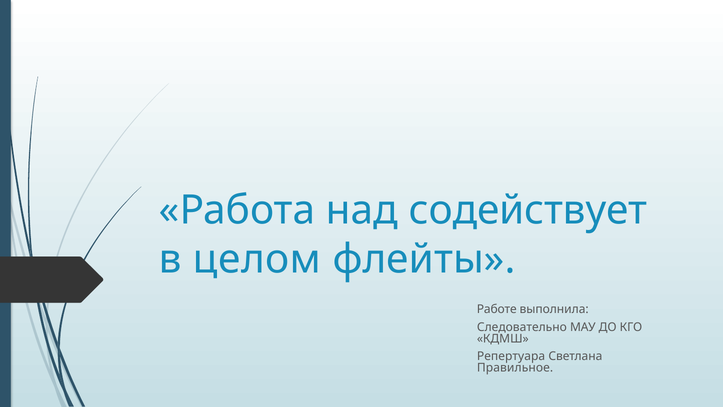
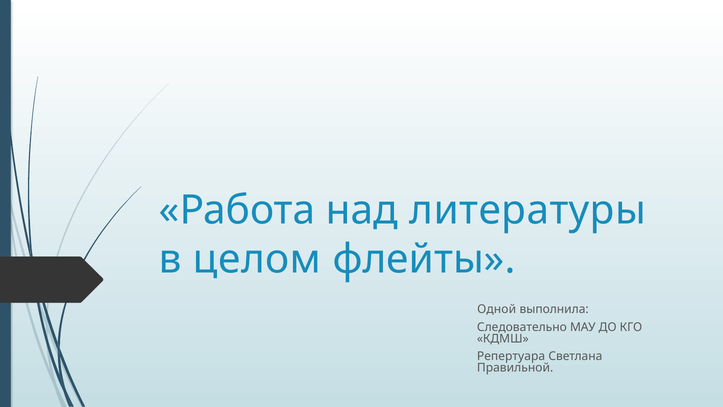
содействует: содействует -> литературы
Работе: Работе -> Одной
Правильное: Правильное -> Правильной
